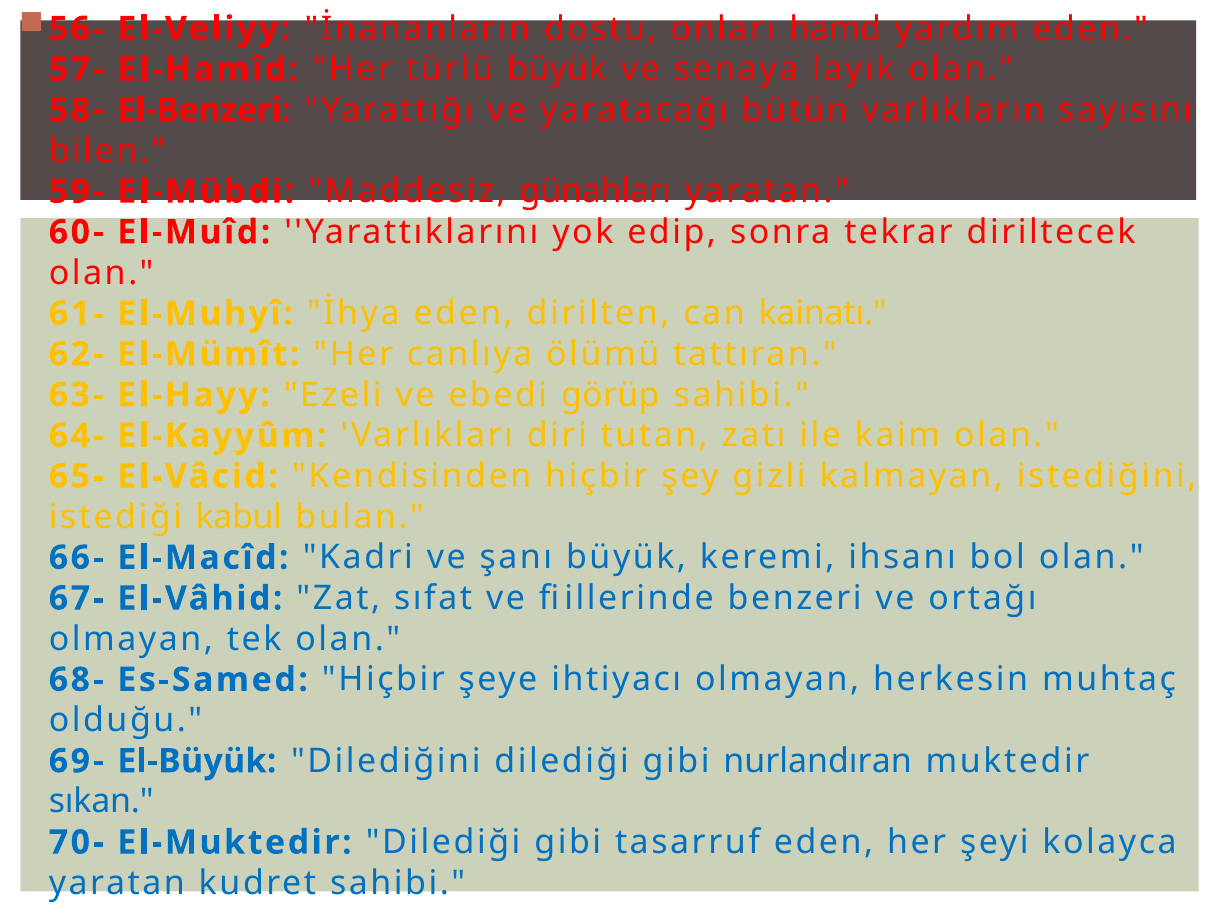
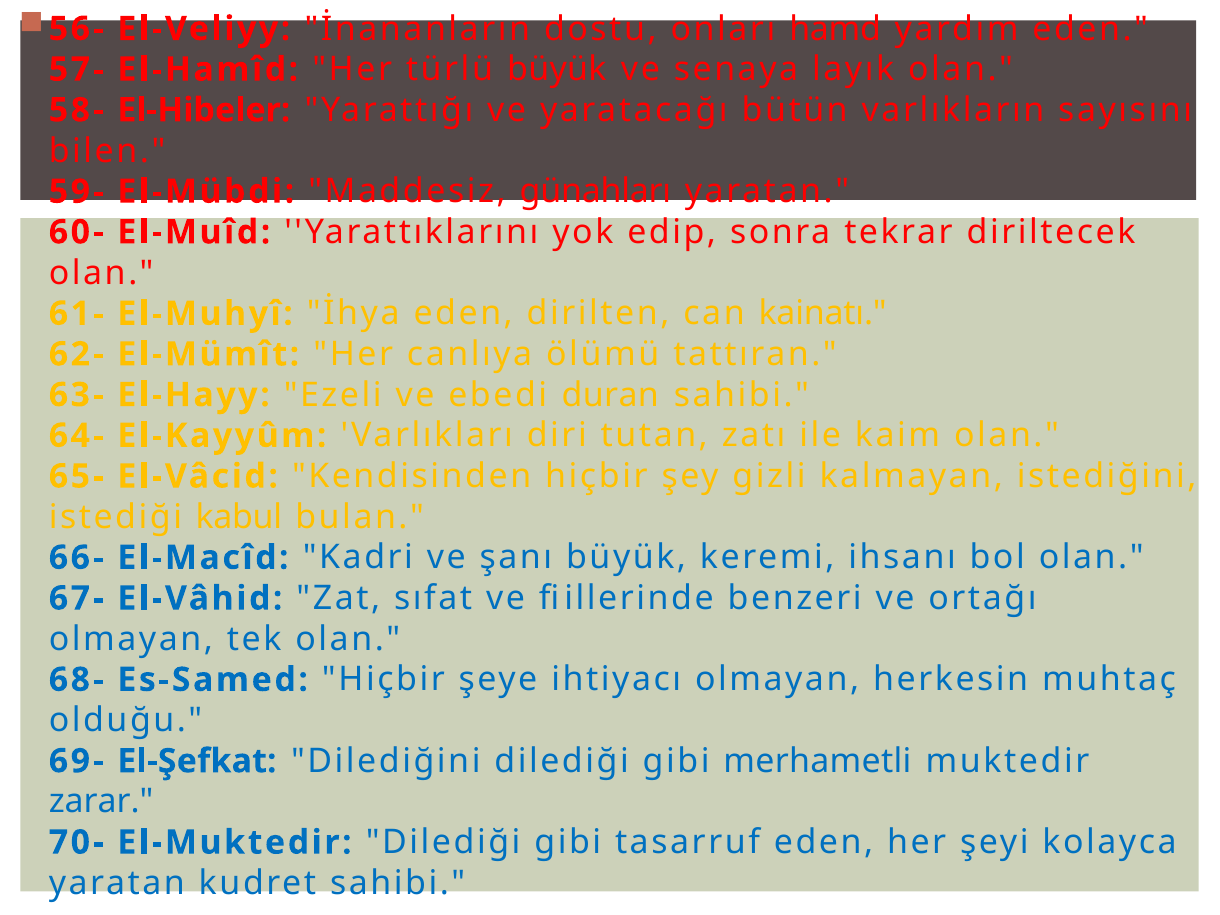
El-Benzeri: El-Benzeri -> El-Hibeler
görüp: görüp -> duran
El-Büyük: El-Büyük -> El-Şefkat
nurlandıran: nurlandıran -> merhametli
sıkan: sıkan -> zarar
